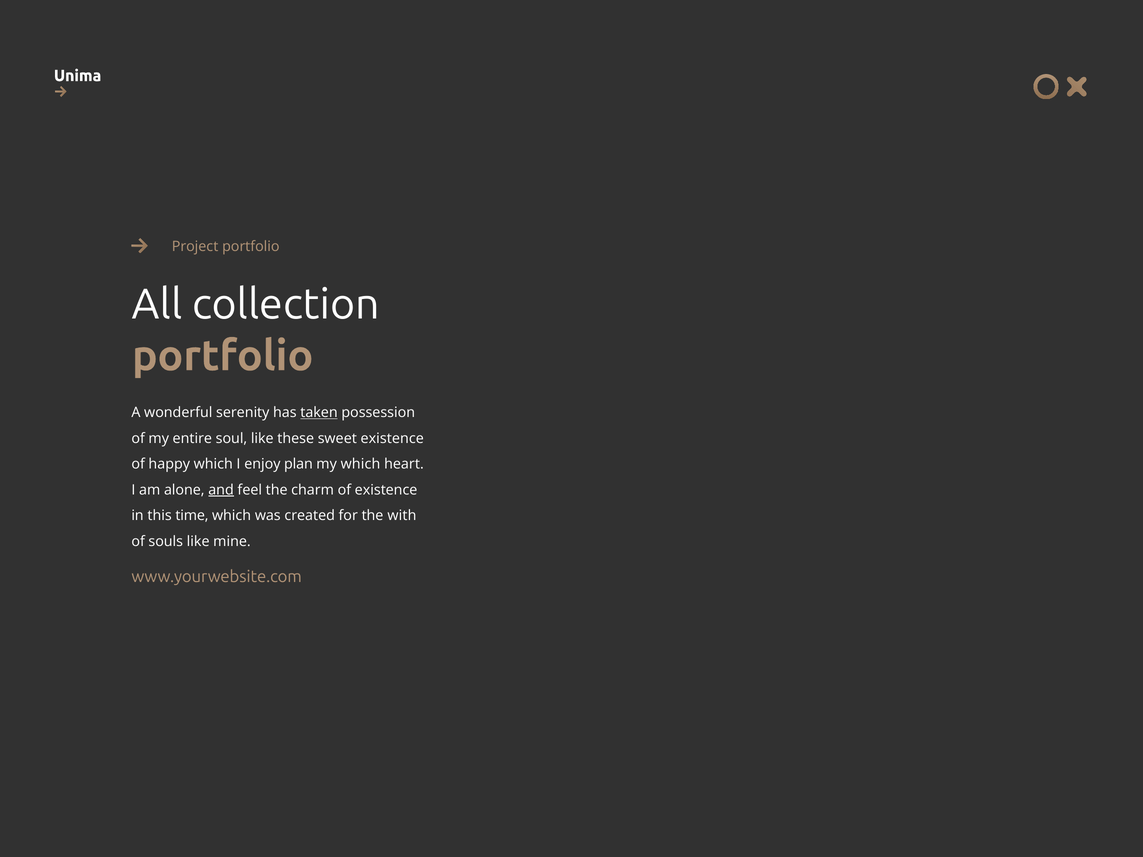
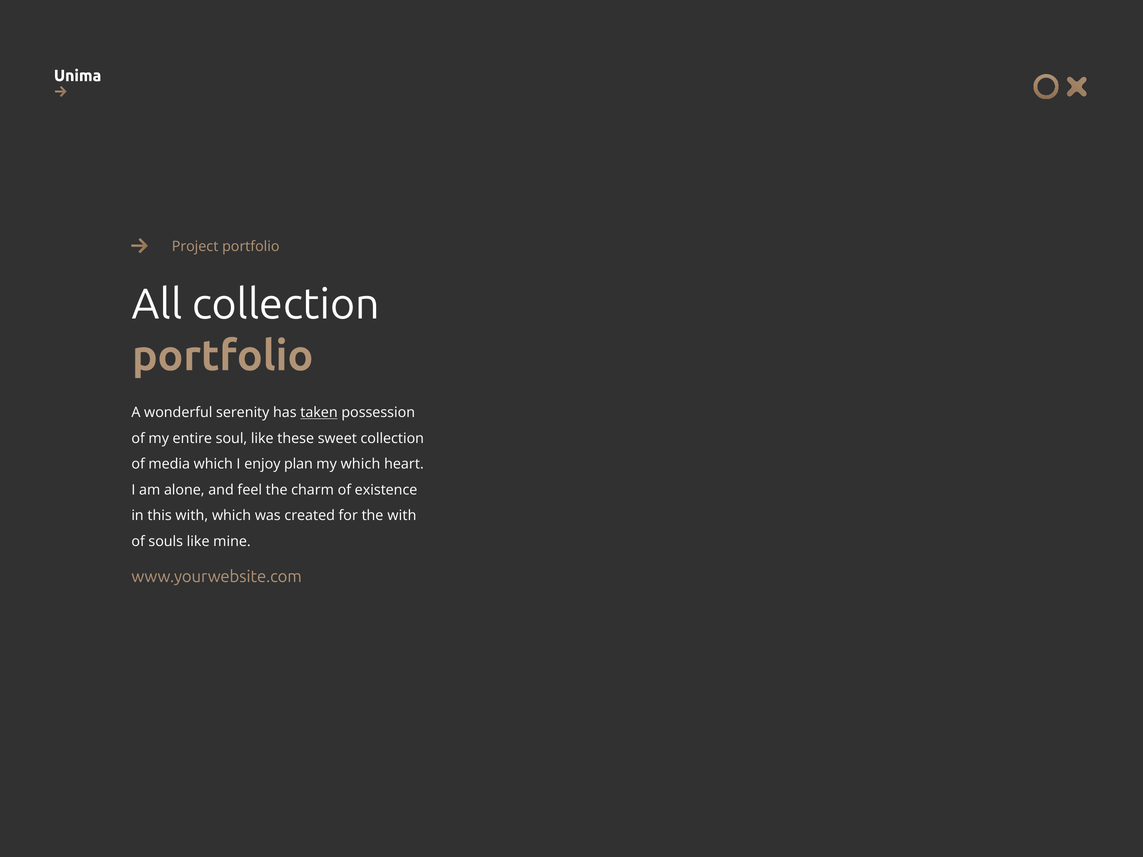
sweet existence: existence -> collection
happy: happy -> media
and underline: present -> none
this time: time -> with
